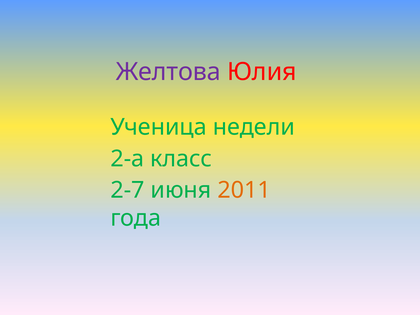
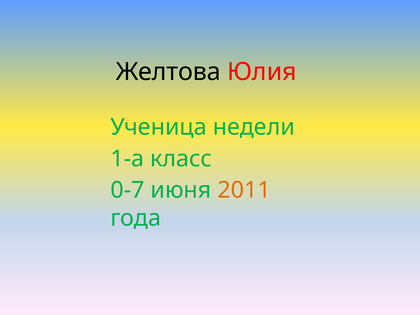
Желтова colour: purple -> black
2-а: 2-а -> 1-а
2-7: 2-7 -> 0-7
